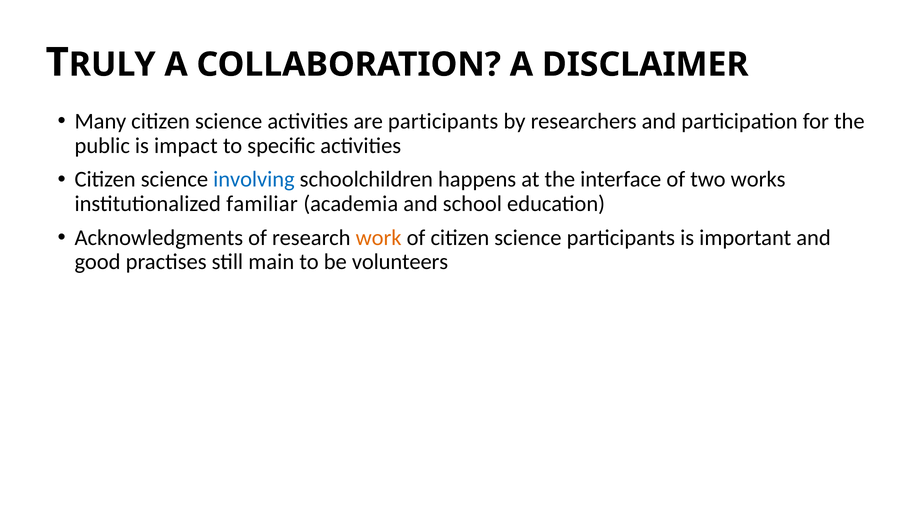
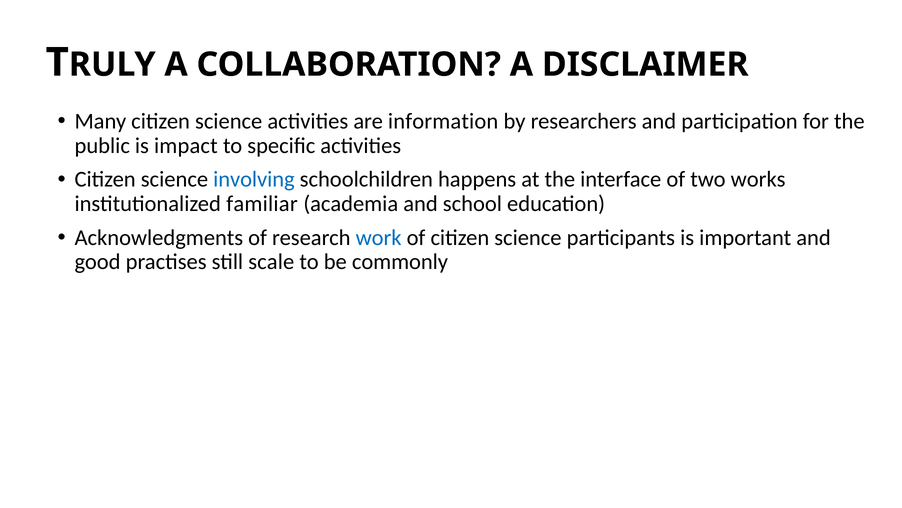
are participants: participants -> information
work colour: orange -> blue
main: main -> scale
volunteers: volunteers -> commonly
